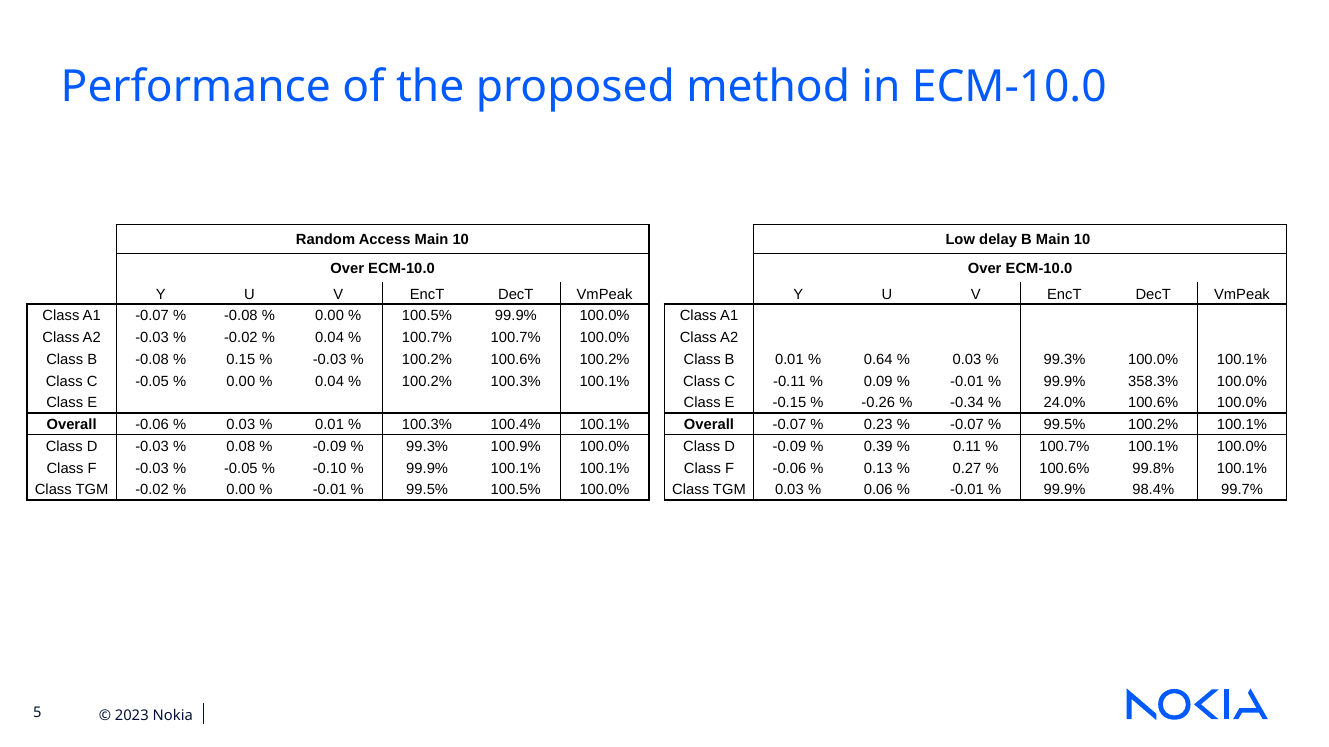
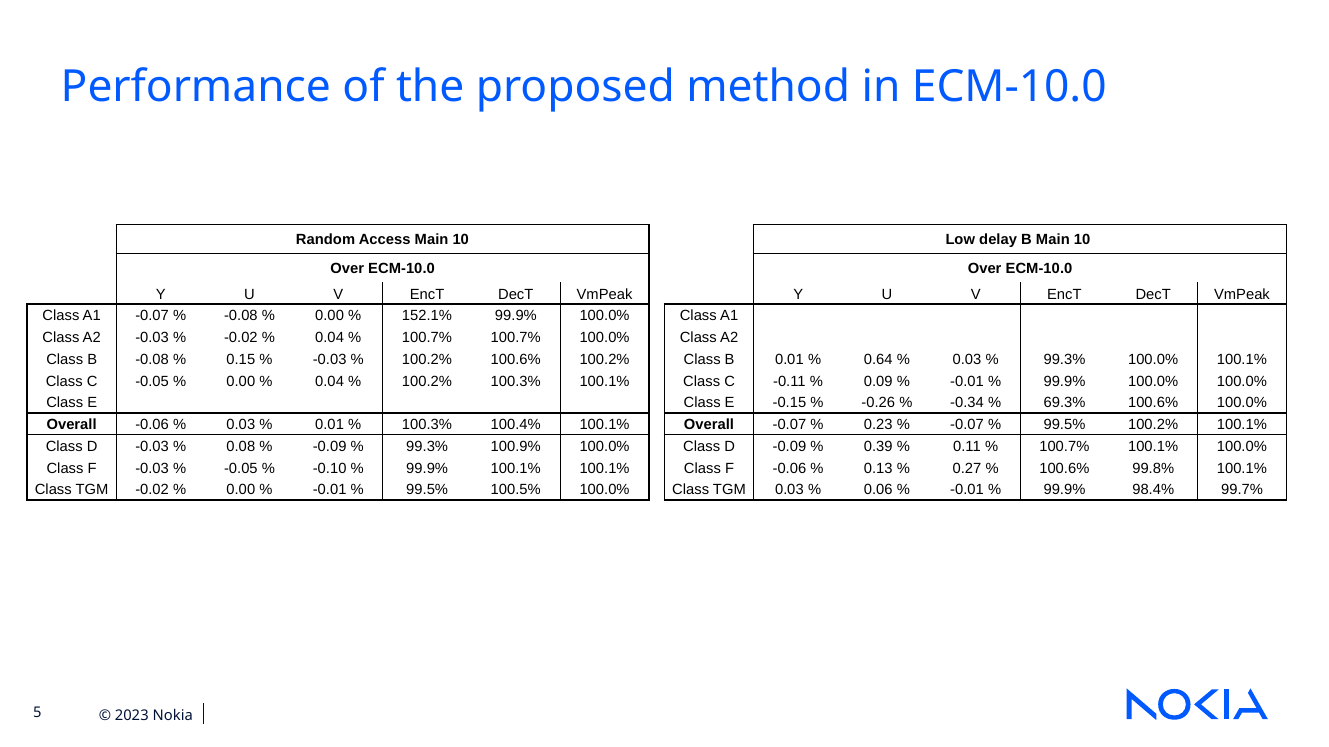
100.5% at (427, 316): 100.5% -> 152.1%
358.3% at (1153, 382): 358.3% -> 100.0%
24.0%: 24.0% -> 69.3%
